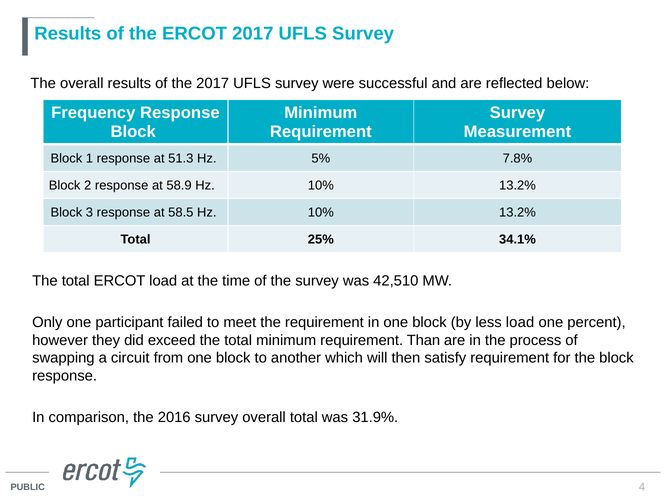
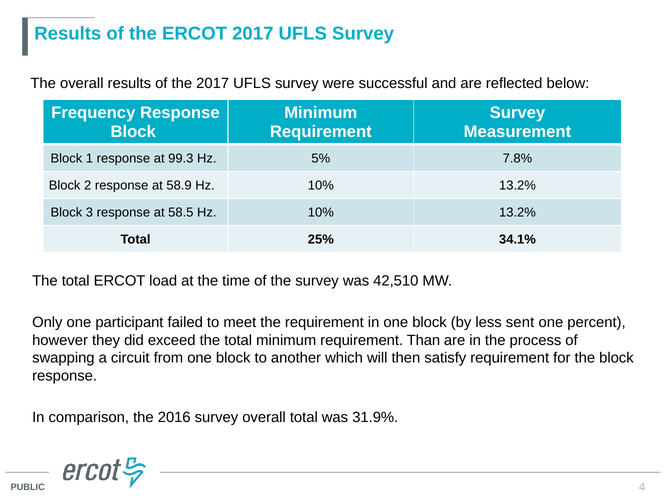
51.3: 51.3 -> 99.3
less load: load -> sent
